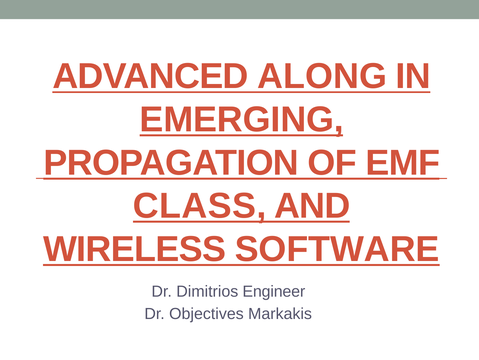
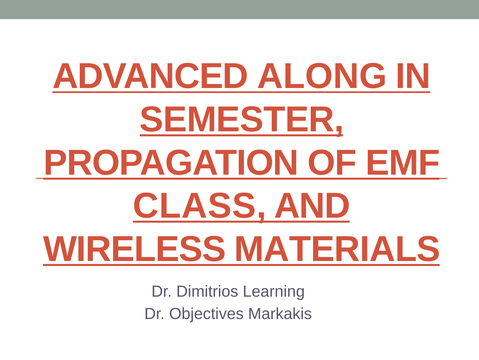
EMERGING: EMERGING -> SEMESTER
SOFTWARE: SOFTWARE -> MATERIALS
Engineer: Engineer -> Learning
